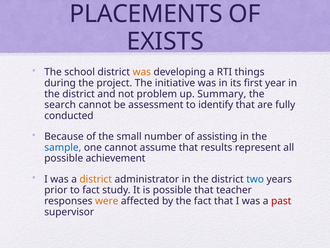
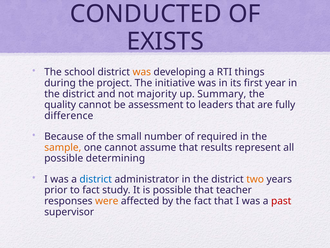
PLACEMENTS: PLACEMENTS -> CONDUCTED
problem: problem -> majority
search: search -> quality
identify: identify -> leaders
conducted: conducted -> difference
assisting: assisting -> required
sample colour: blue -> orange
achievement: achievement -> determining
district at (96, 179) colour: orange -> blue
two colour: blue -> orange
